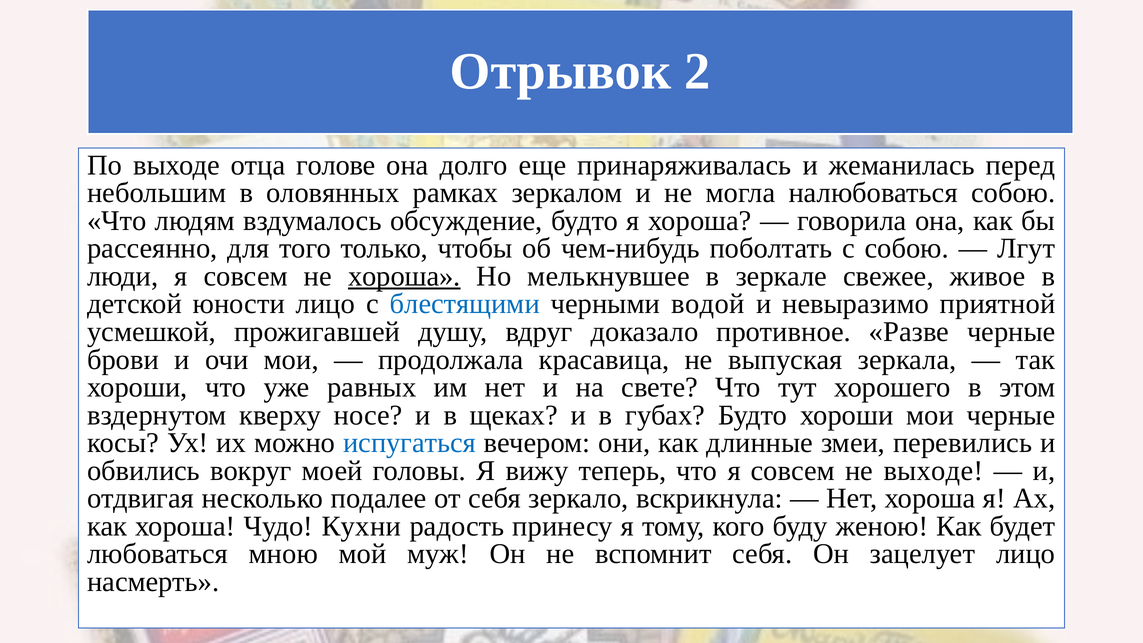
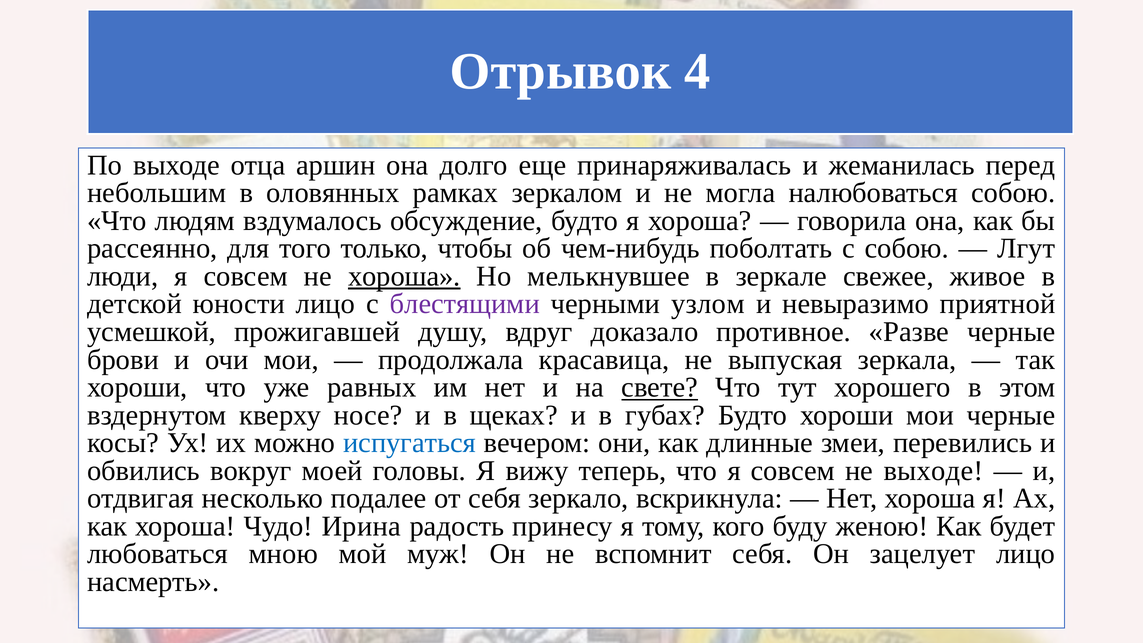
2: 2 -> 4
голове: голове -> аршин
блестящими colour: blue -> purple
водой: водой -> узлом
свете underline: none -> present
Кухни: Кухни -> Ирина
